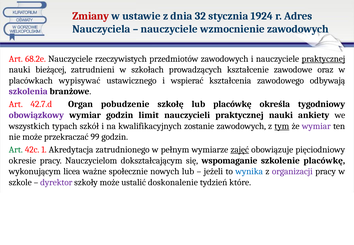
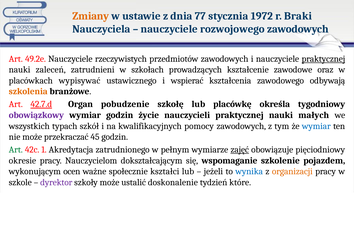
Zmiany colour: red -> orange
32: 32 -> 77
1924: 1924 -> 1972
Adres: Adres -> Braki
wzmocnienie: wzmocnienie -> rozwojowego
68.2e: 68.2e -> 49.2e
bieżącej: bieżącej -> zaleceń
szkolenia colour: purple -> orange
42.7.d underline: none -> present
limit: limit -> życie
ankiety: ankiety -> małych
zostanie: zostanie -> pomocy
tym underline: present -> none
wymiar at (316, 126) colour: purple -> blue
99: 99 -> 45
szkolenie placówkę: placówkę -> pojazdem
licea: licea -> ocen
nowych: nowych -> kształci
organizacji colour: purple -> orange
